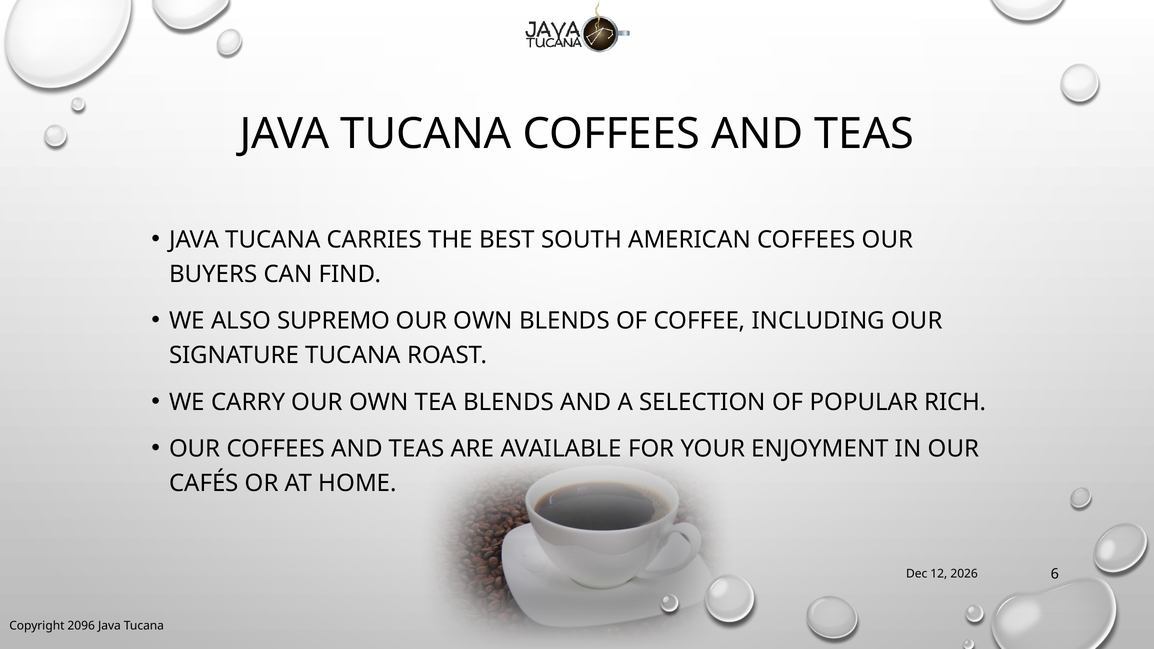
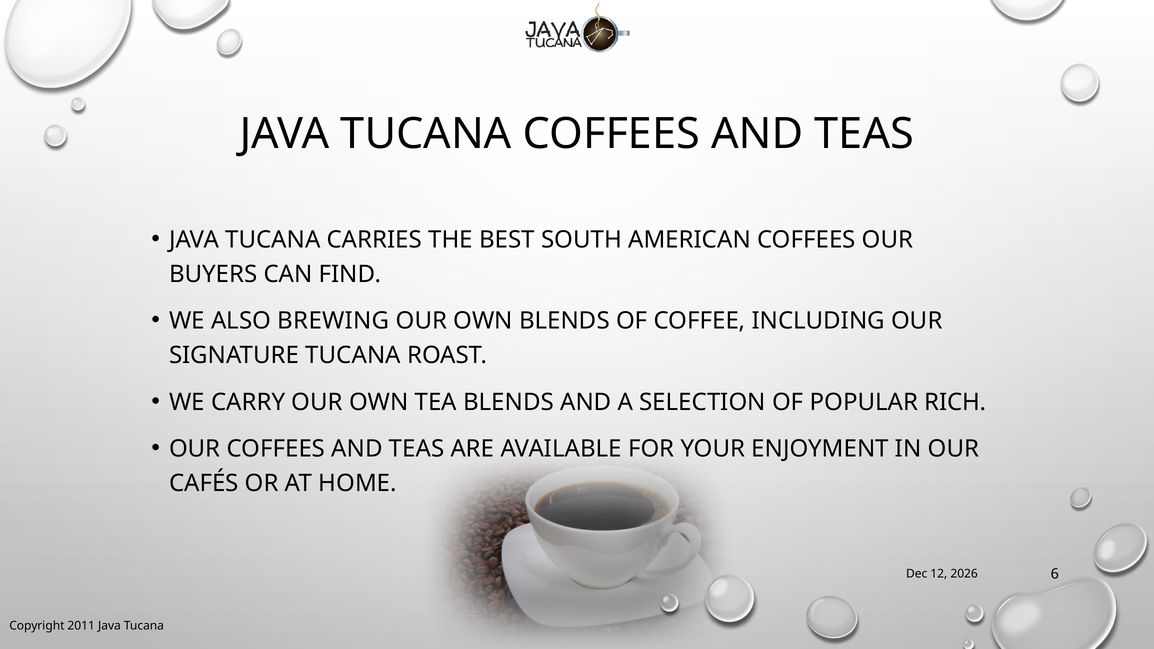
SUPREMO: SUPREMO -> BREWING
2096: 2096 -> 2011
